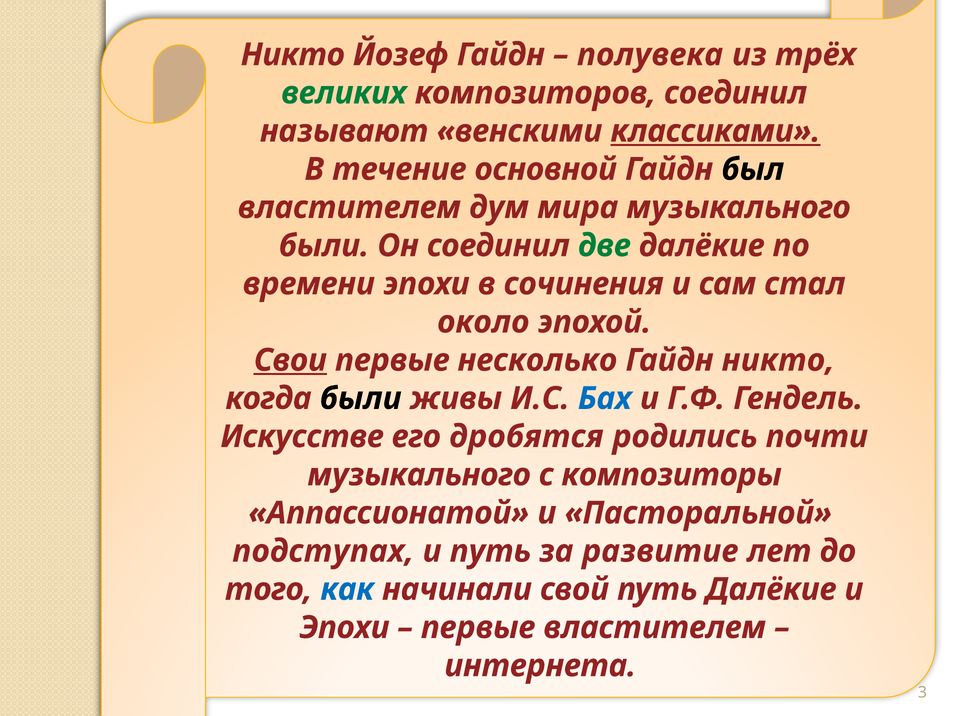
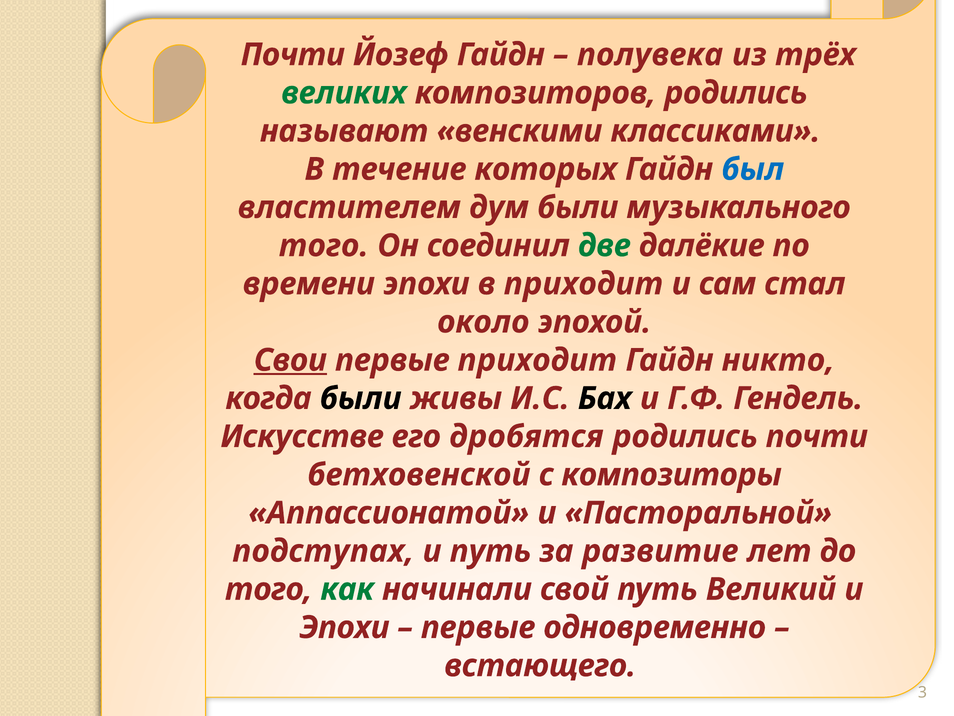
Никто at (293, 55): Никто -> Почти
композиторов соединил: соединил -> родились
классиками underline: present -> none
основной: основной -> которых
был colour: black -> blue
дум мира: мира -> были
были at (324, 246): были -> того
в сочинения: сочинения -> приходит
первые несколько: несколько -> приходит
Бах colour: blue -> black
музыкального at (419, 474): музыкального -> бетховенской
как colour: blue -> green
путь Далёкие: Далёкие -> Великий
первые властителем: властителем -> одновременно
интернета: интернета -> встающего
